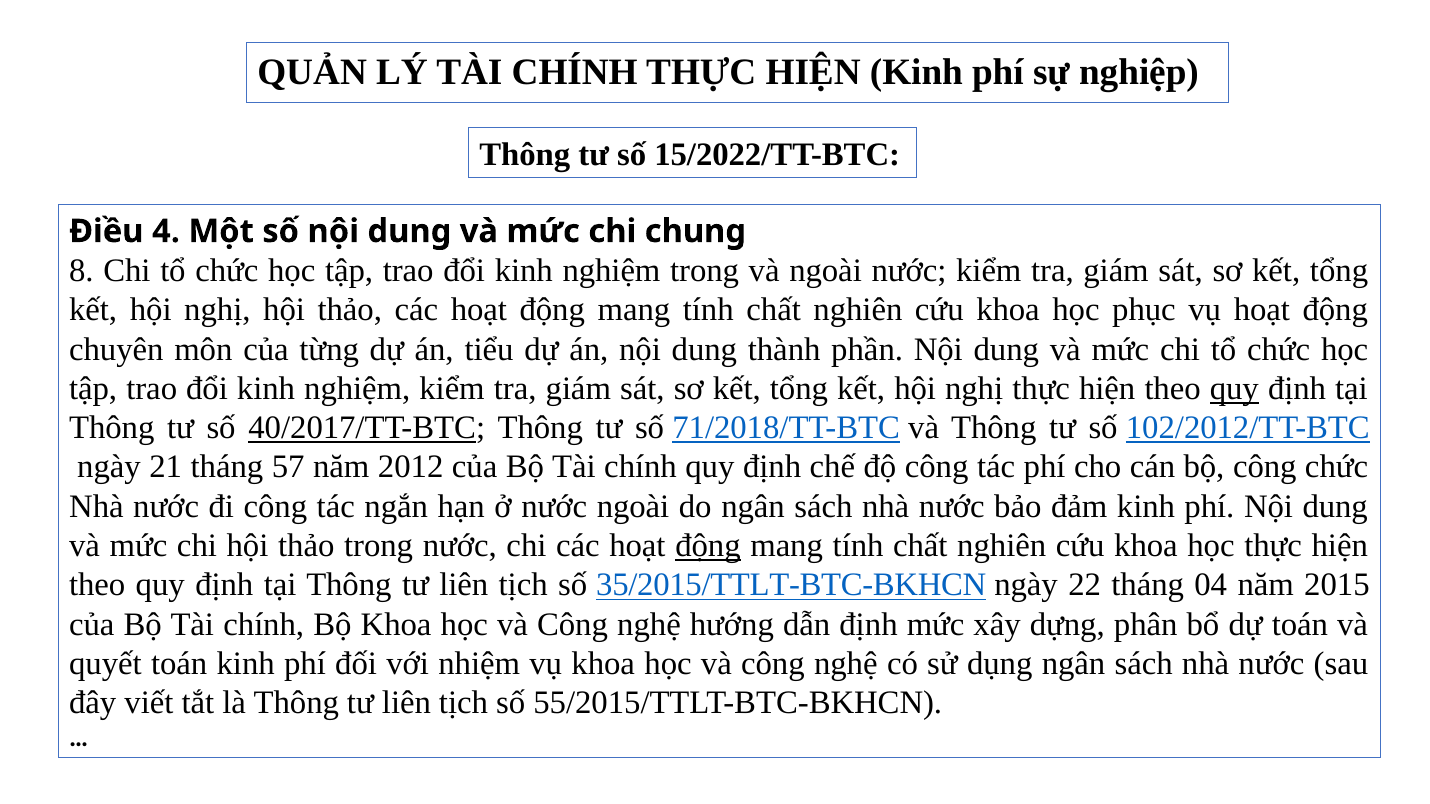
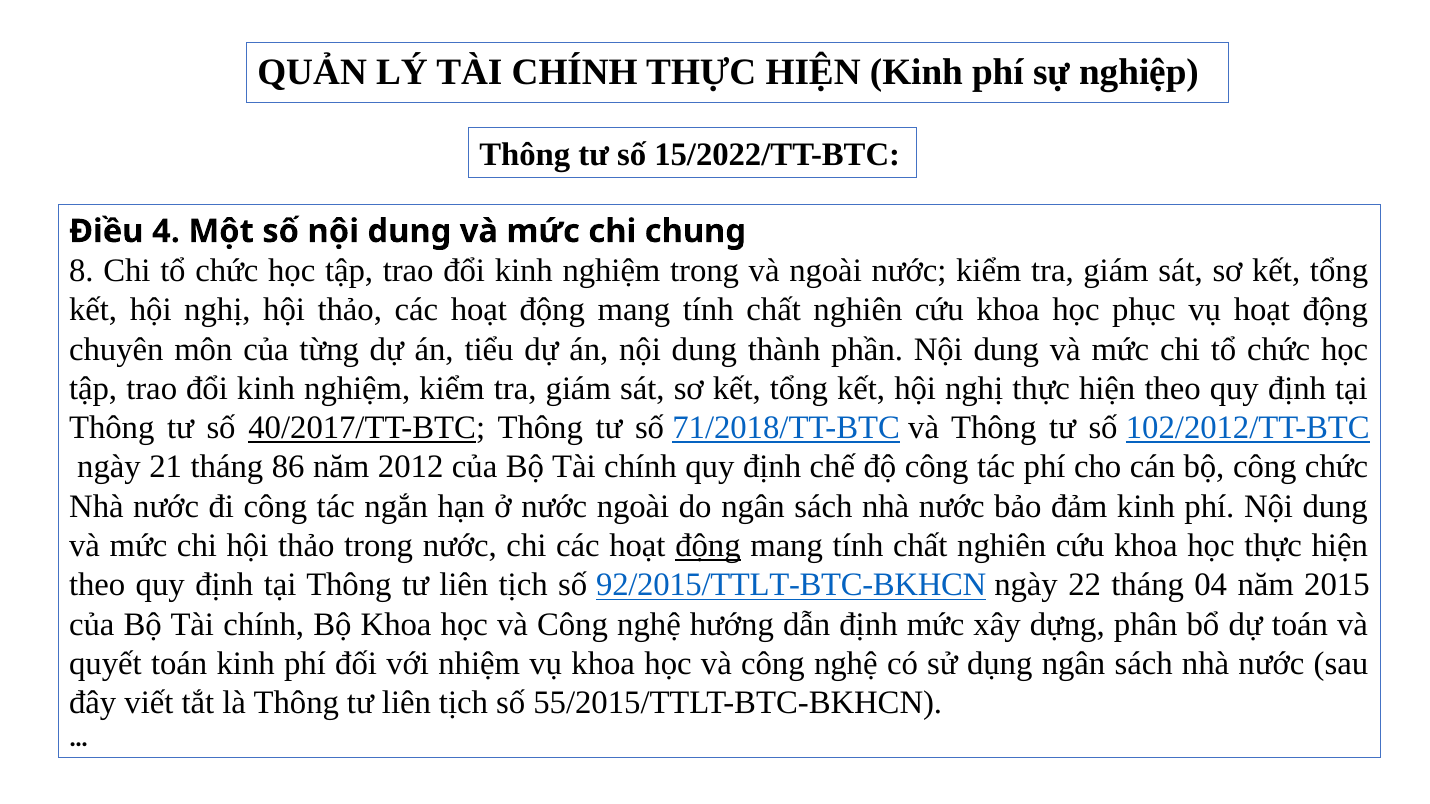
quy at (1234, 389) underline: present -> none
57: 57 -> 86
35/2015/TTLT-BTC-BKHCN: 35/2015/TTLT-BTC-BKHCN -> 92/2015/TTLT-BTC-BKHCN
